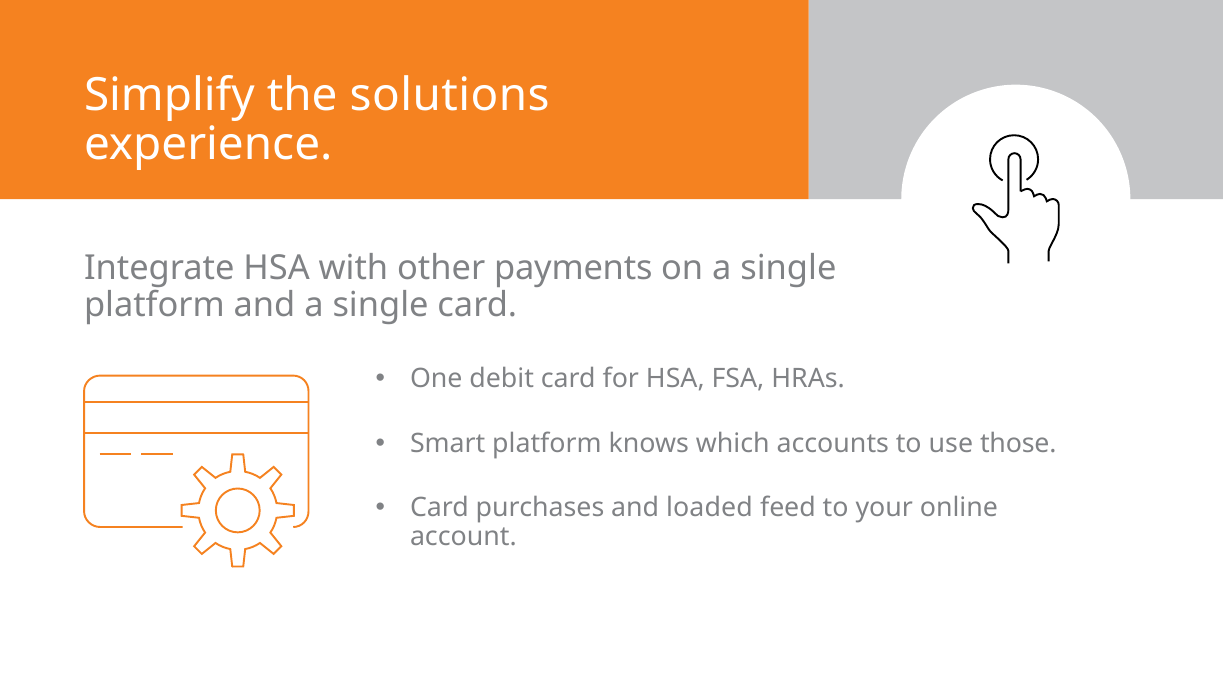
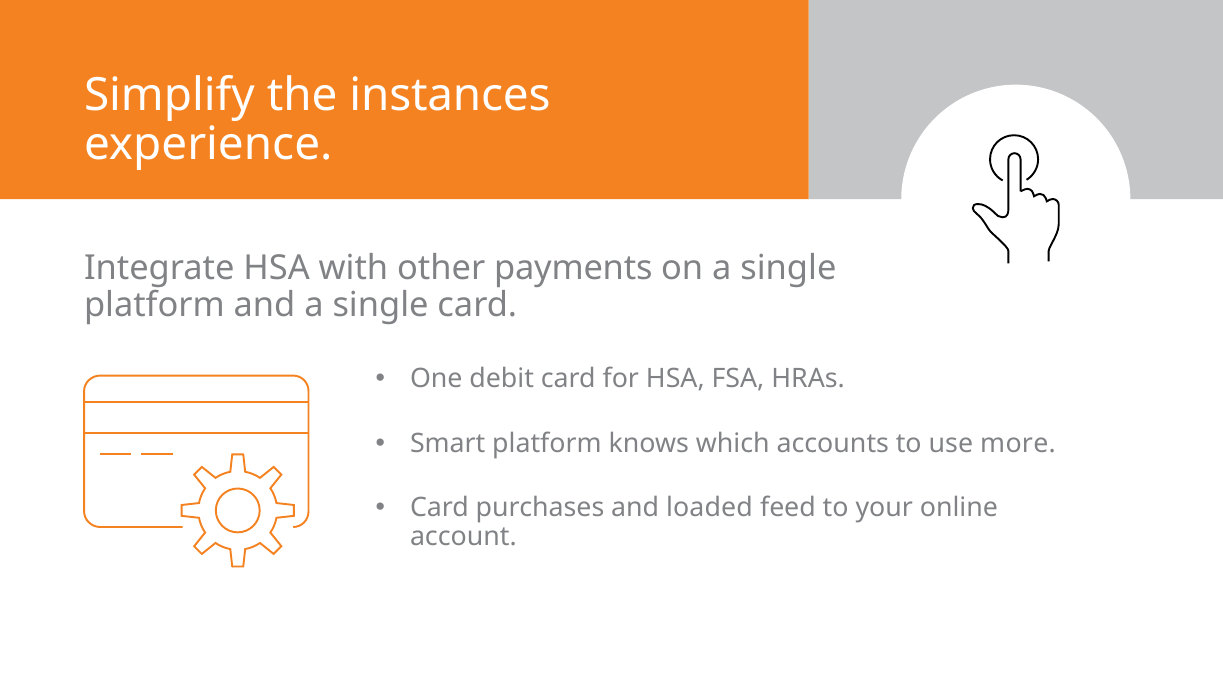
solutions: solutions -> instances
those: those -> more
